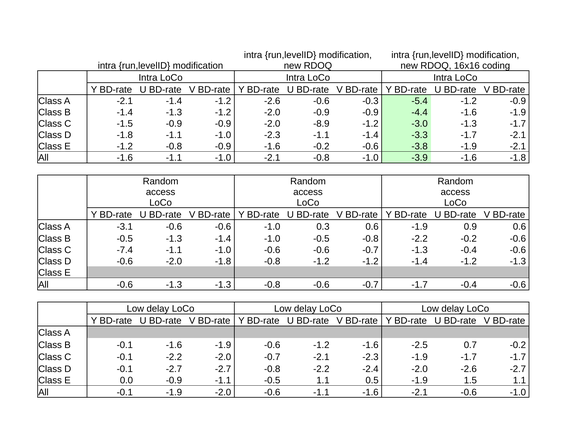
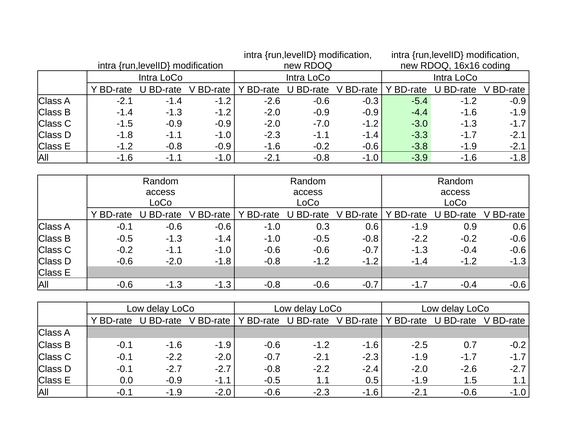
-8.9: -8.9 -> -7.0
A -3.1: -3.1 -> -0.1
C -7.4: -7.4 -> -0.2
-0.6 -1.1: -1.1 -> -2.3
